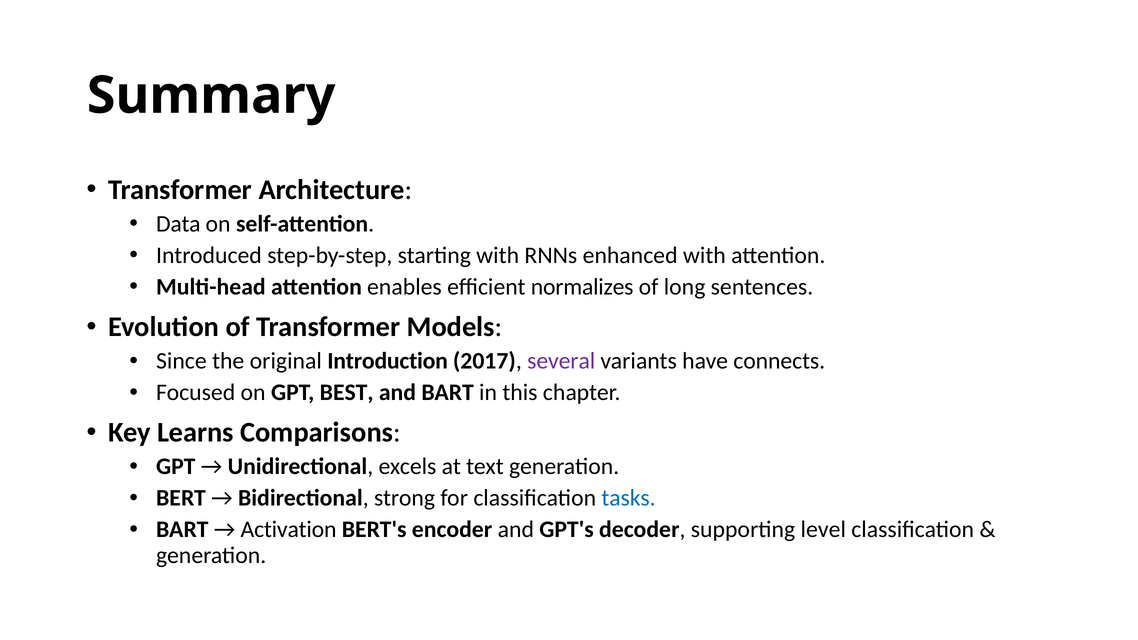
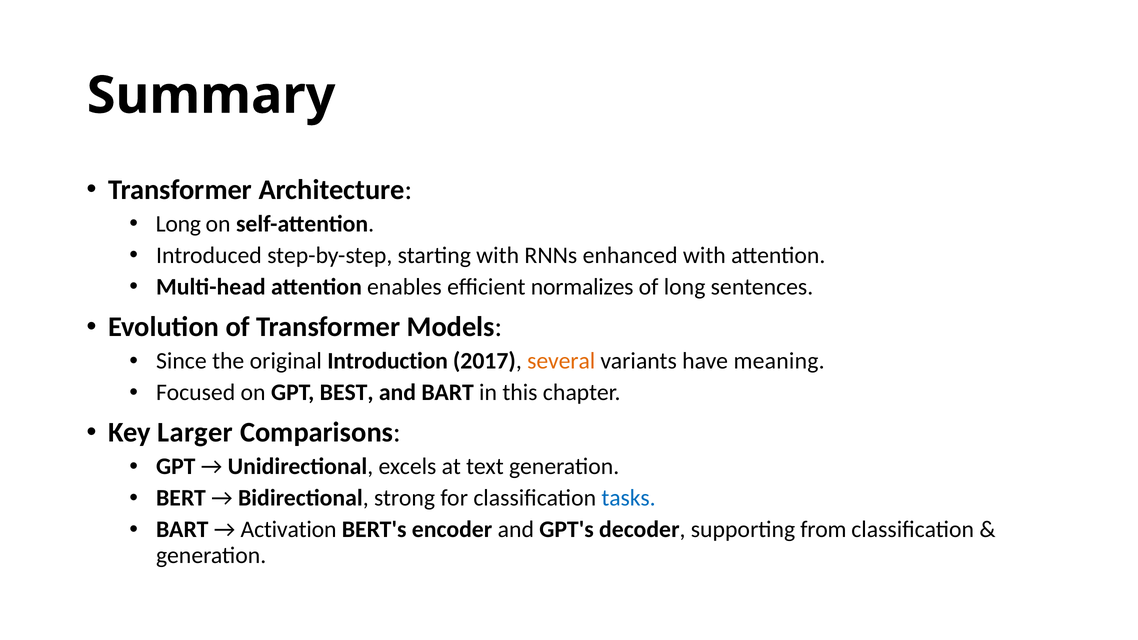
Data at (178, 224): Data -> Long
several colour: purple -> orange
connects: connects -> meaning
Learns: Learns -> Larger
level: level -> from
